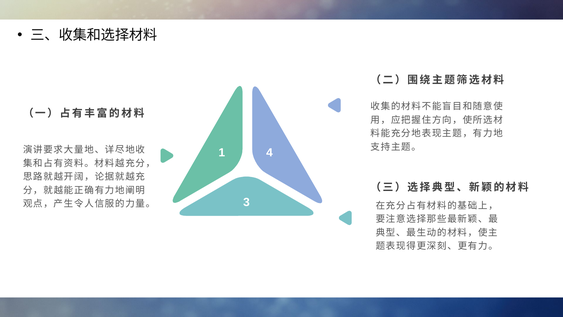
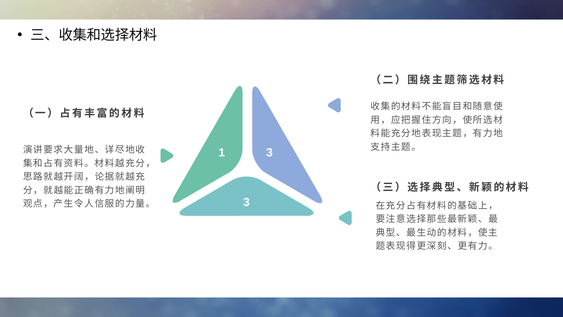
1 4: 4 -> 3
